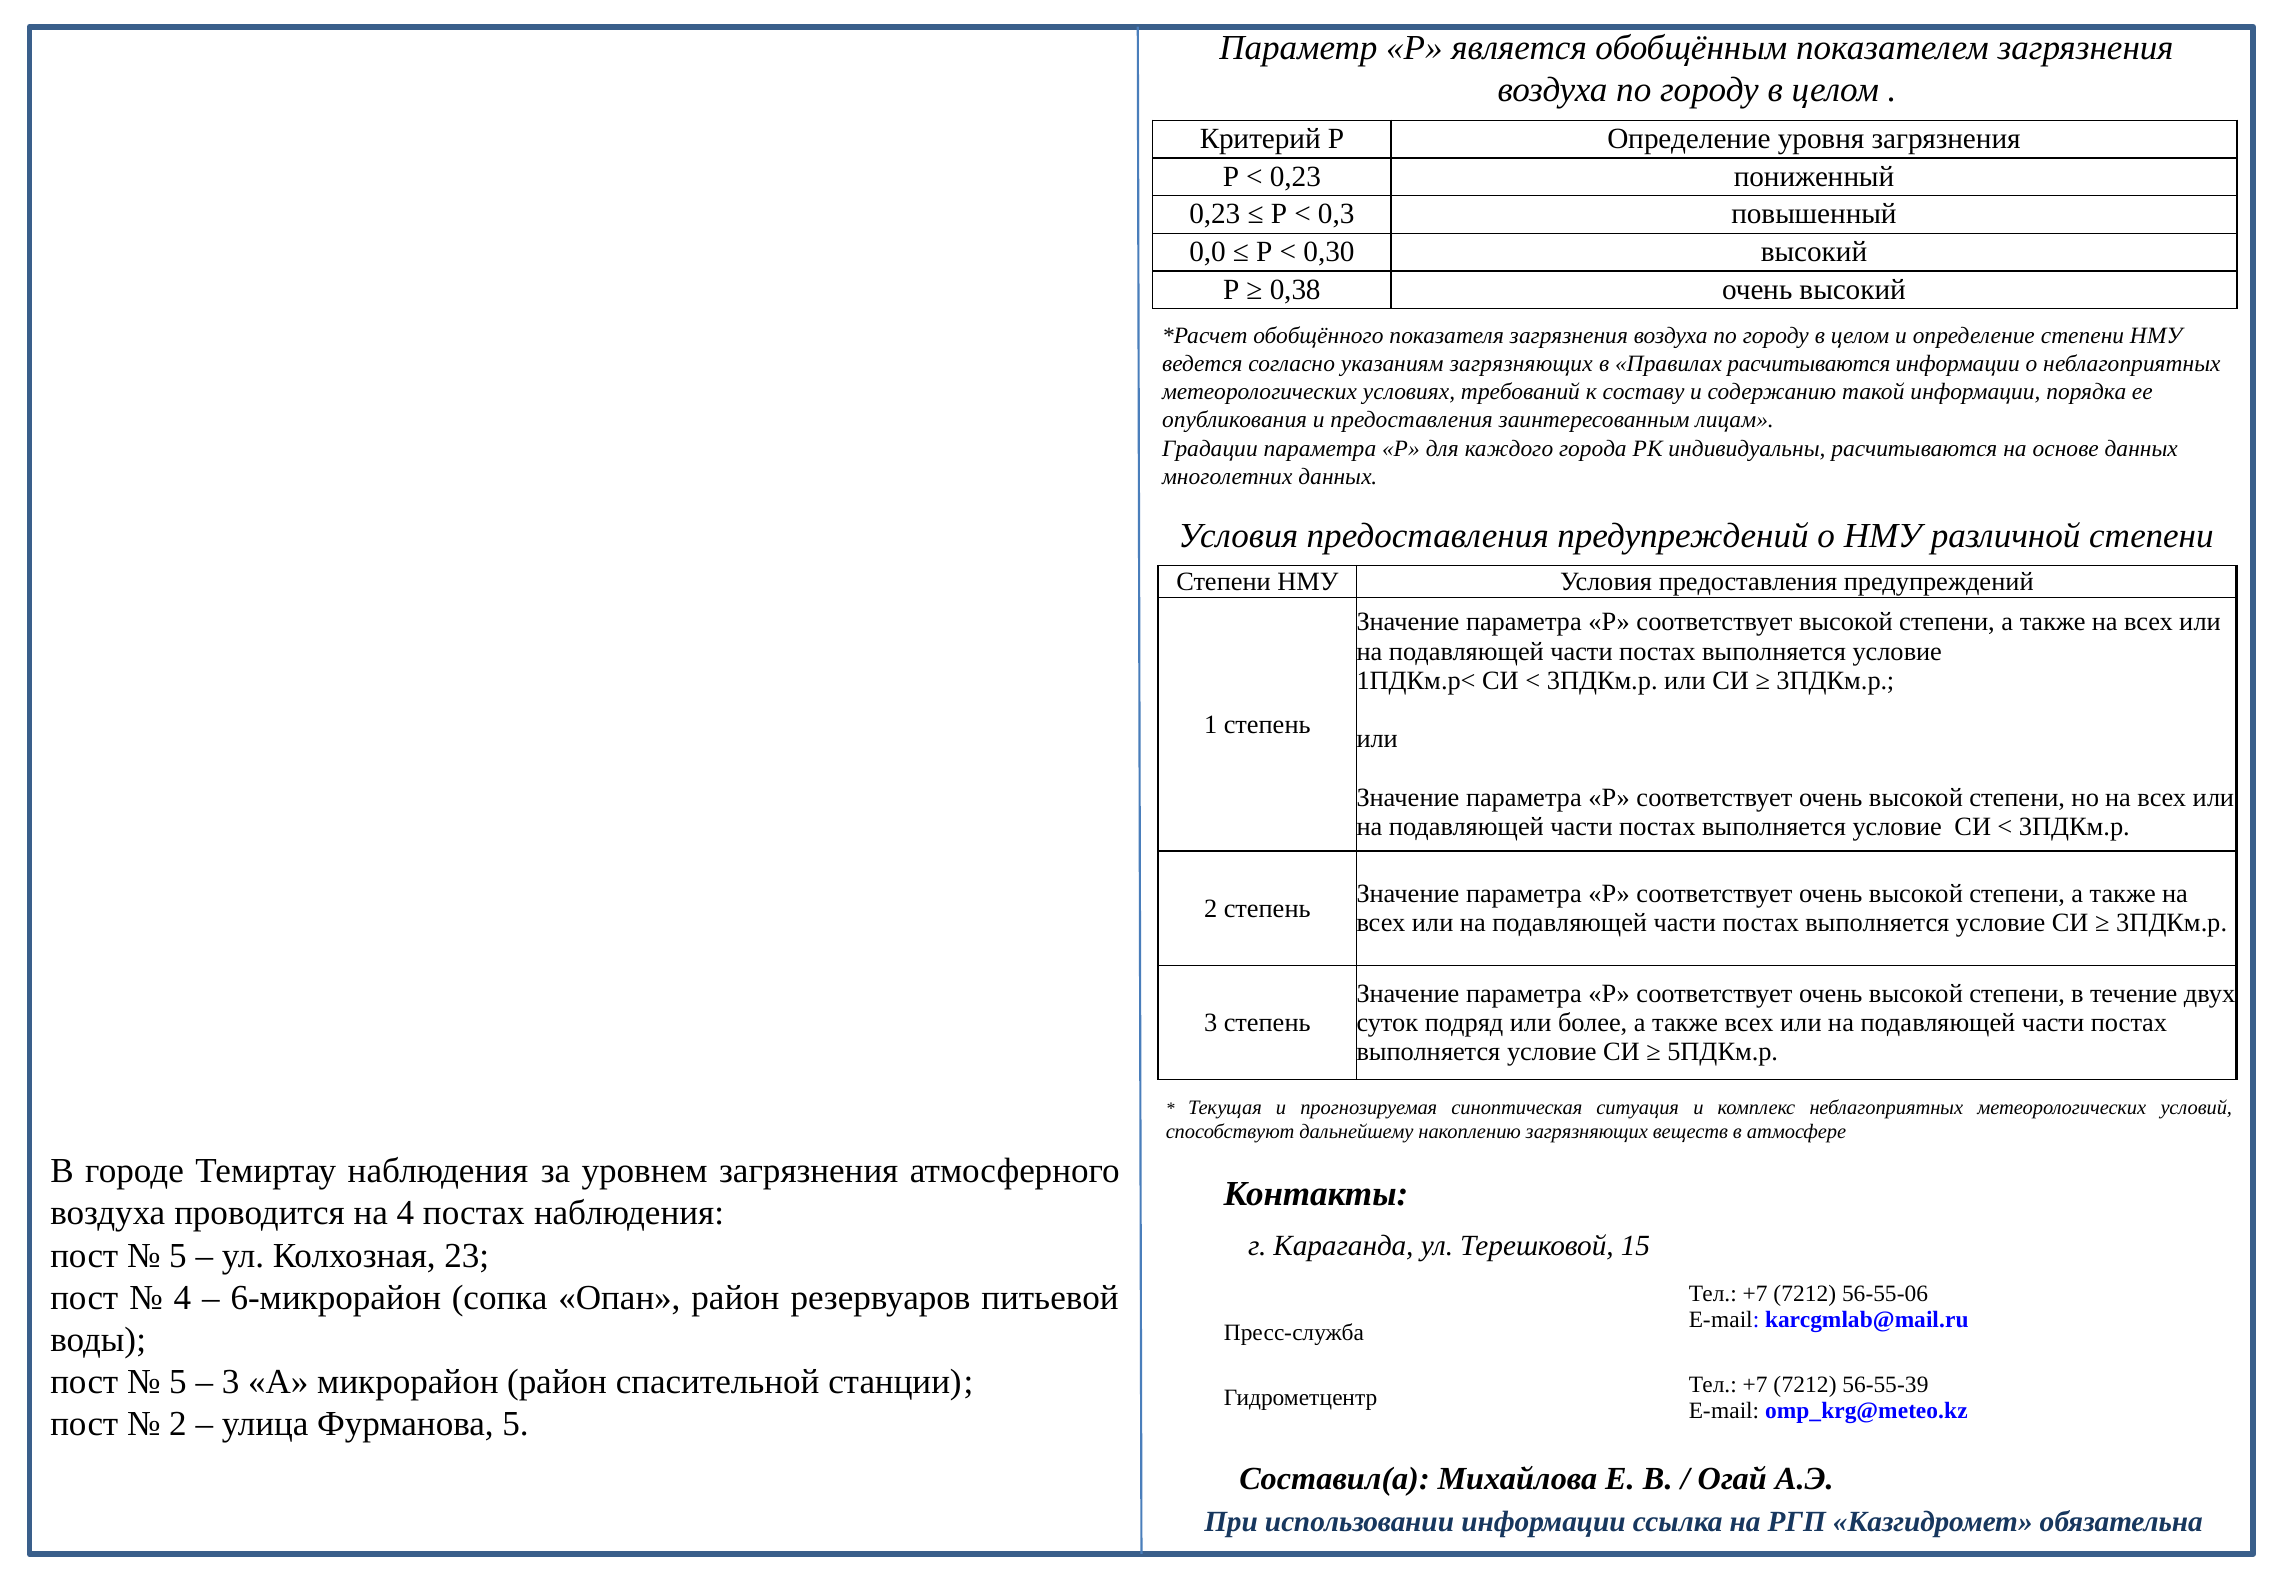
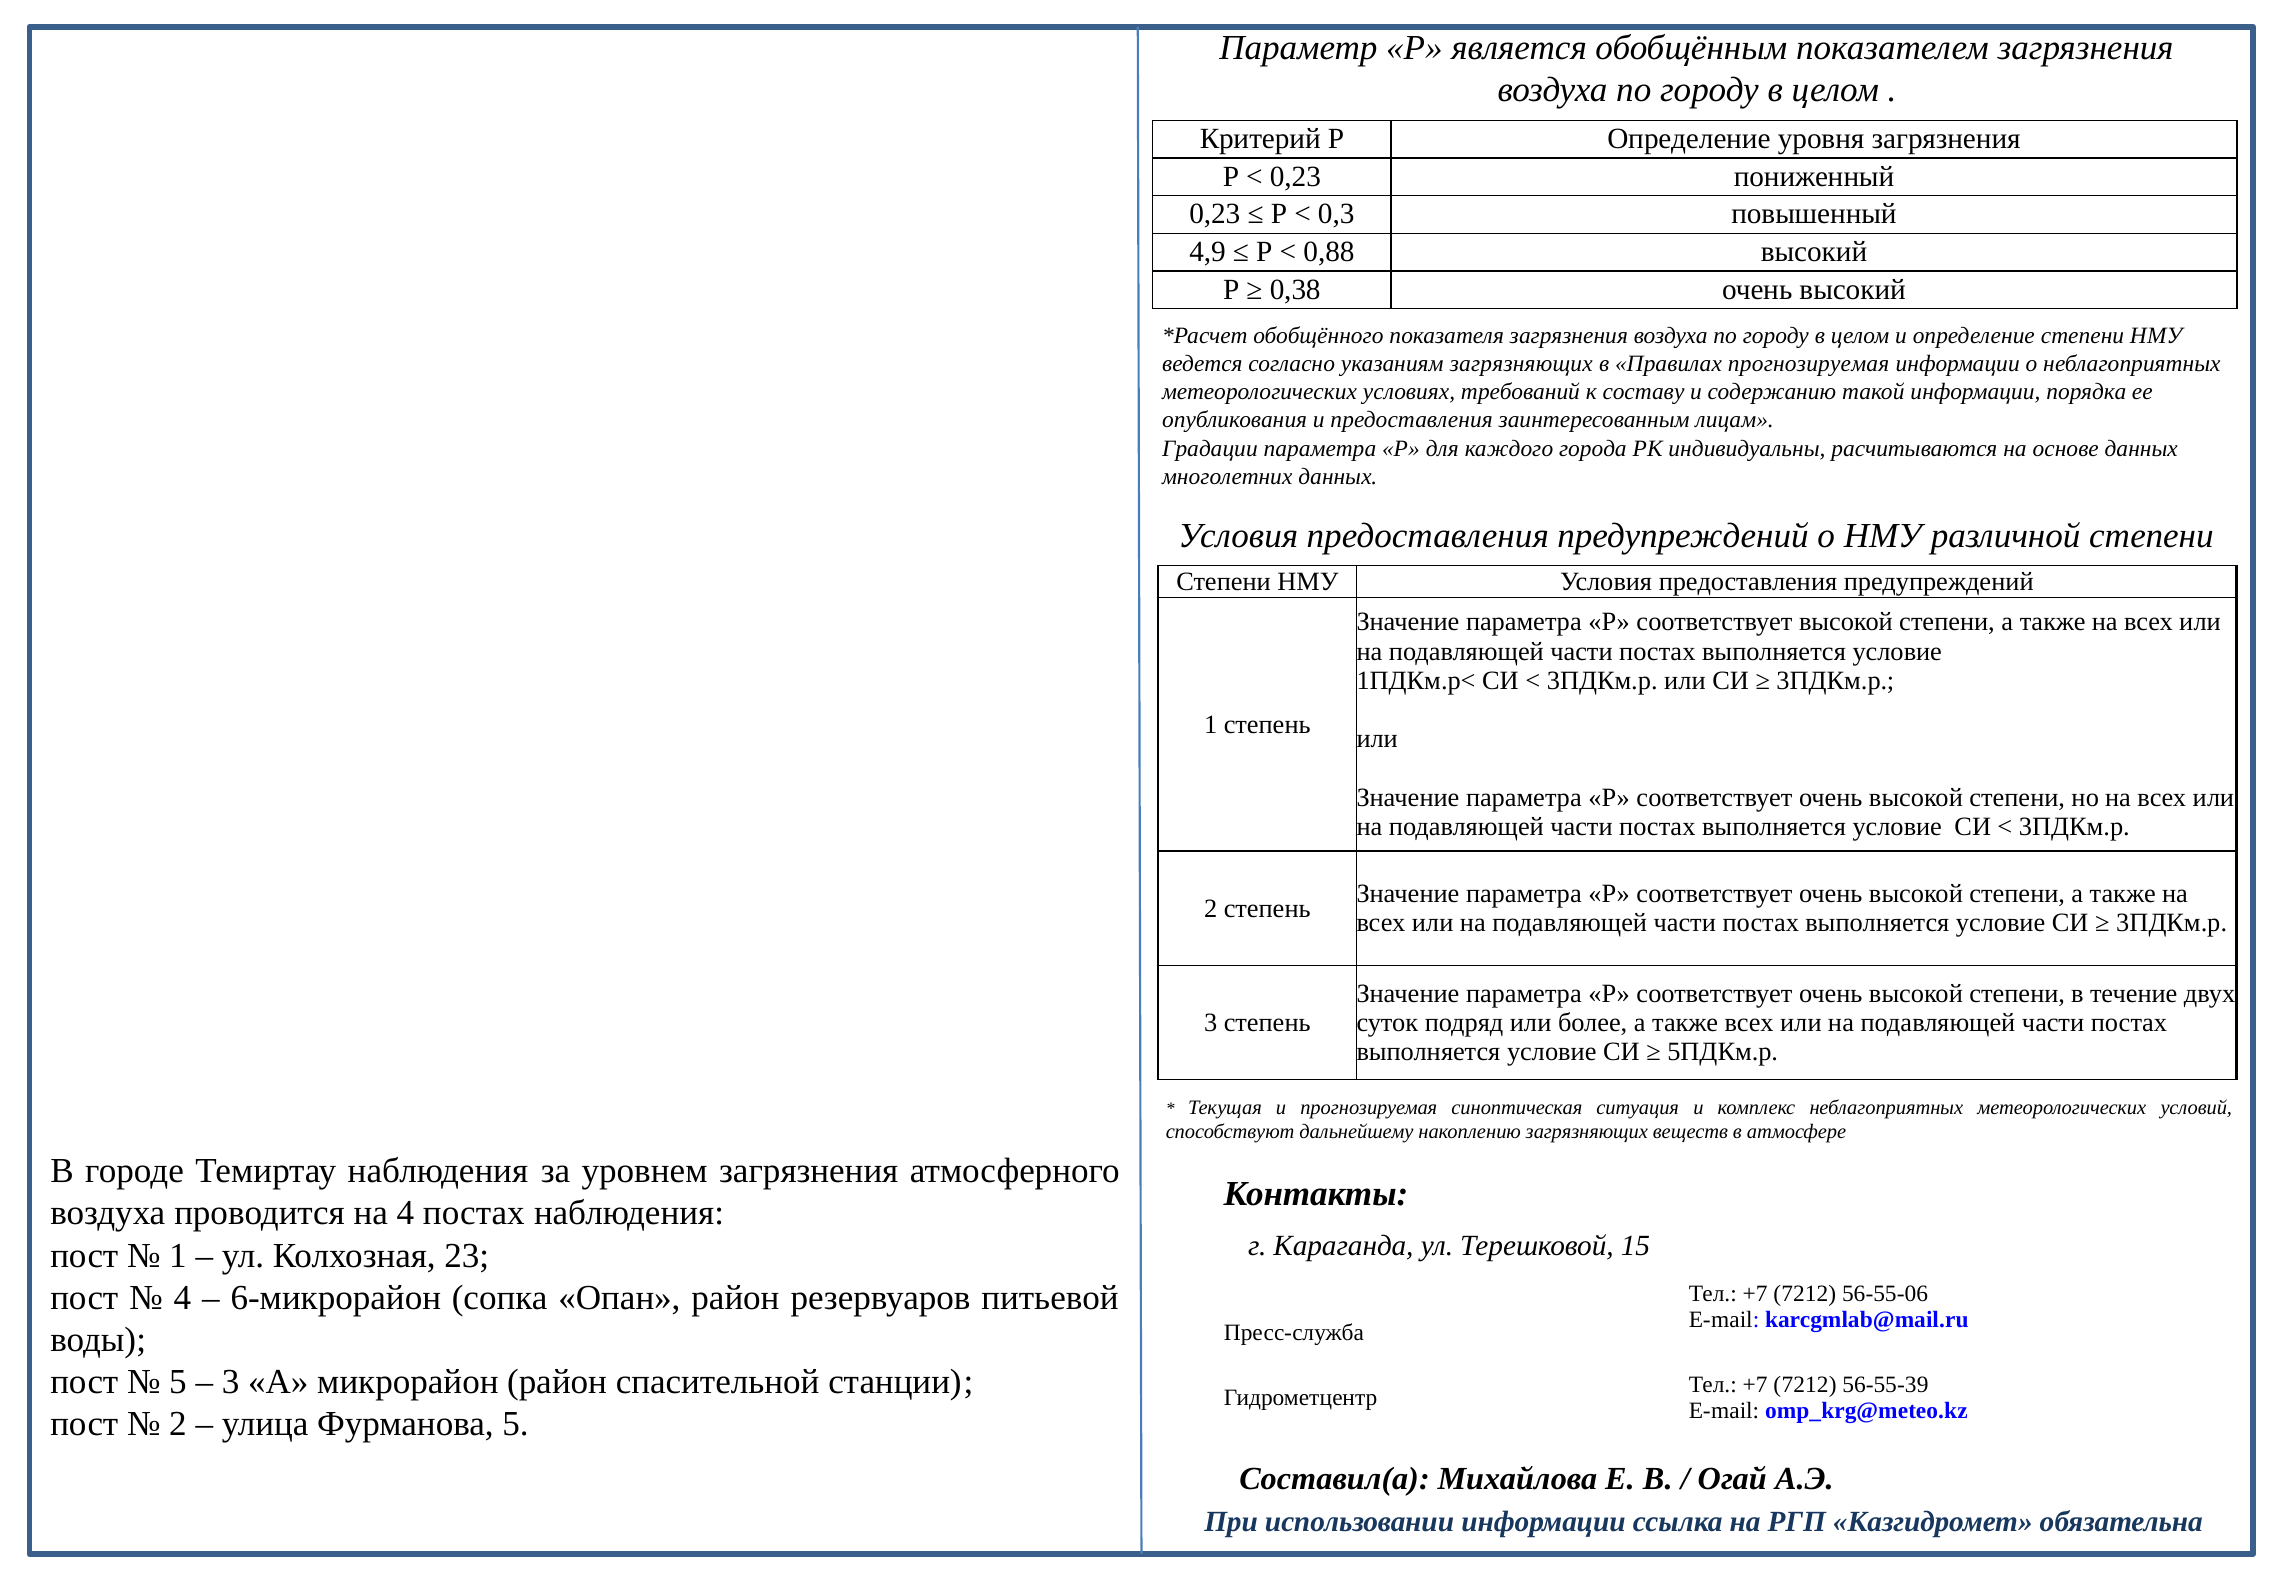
0,0: 0,0 -> 4,9
0,30: 0,30 -> 0,88
Правилах расчитываются: расчитываются -> прогнозируемая
5 at (178, 1255): 5 -> 1
